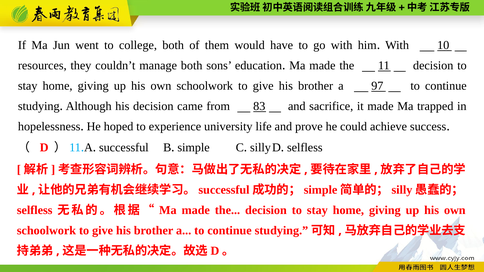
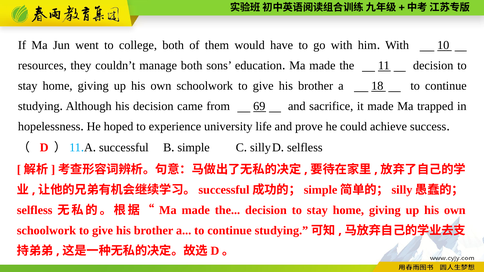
97: 97 -> 18
83: 83 -> 69
